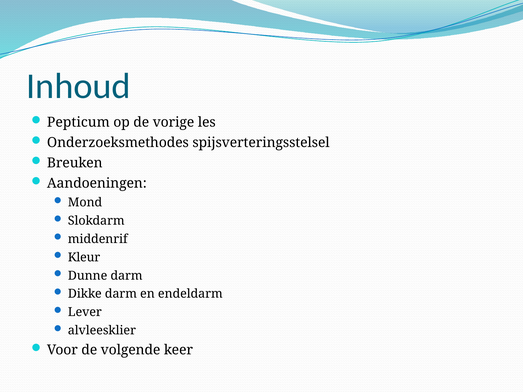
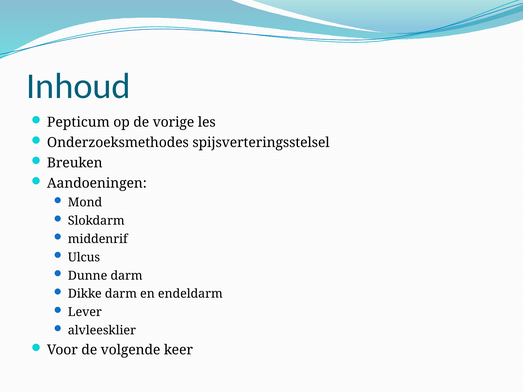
Kleur: Kleur -> Ulcus
